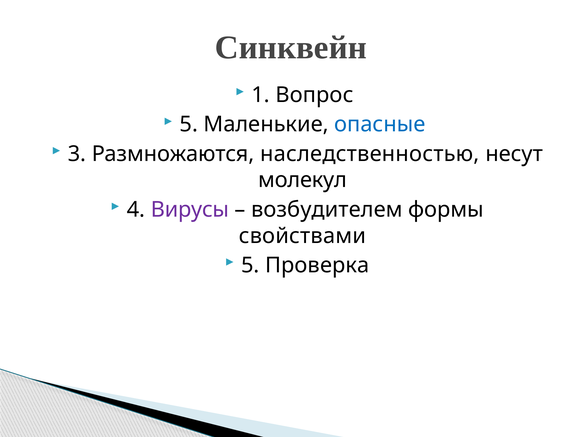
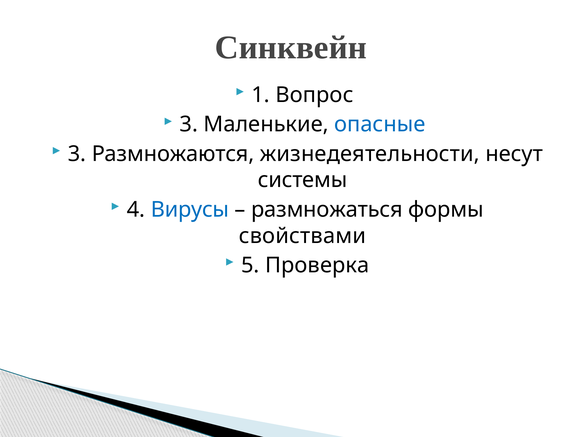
5 at (189, 124): 5 -> 3
наследственностью: наследственностью -> жизнедеятельности
молекул: молекул -> системы
Вирусы colour: purple -> blue
возбудителем: возбудителем -> размножаться
